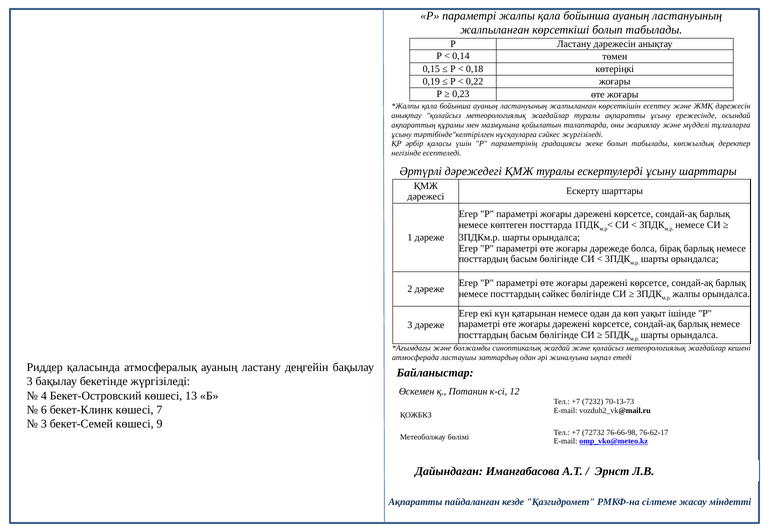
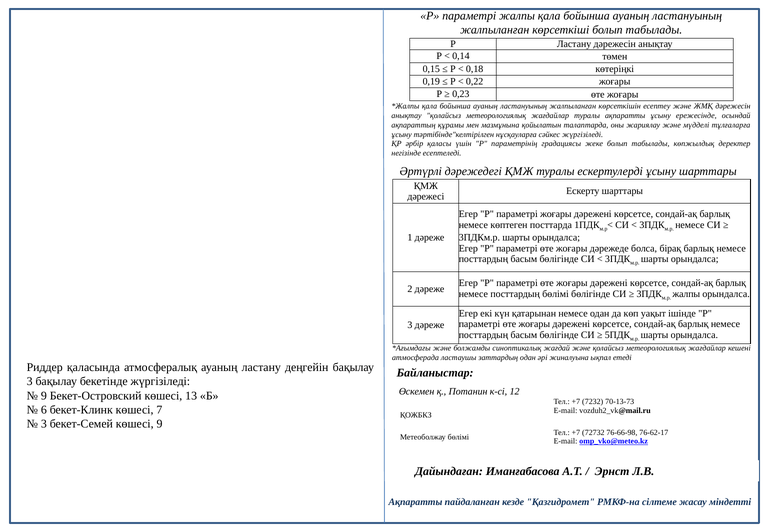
посттардың сәйкес: сәйкес -> бөлімі
4 at (44, 396): 4 -> 9
